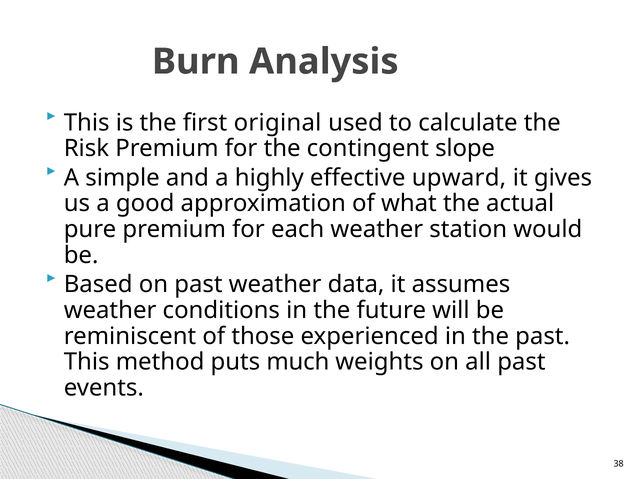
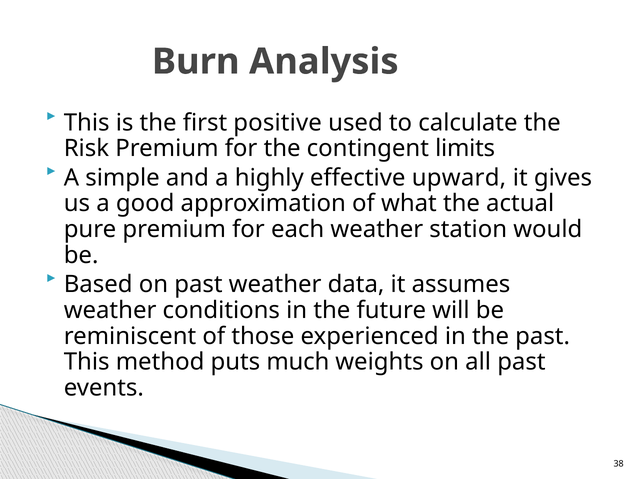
original: original -> positive
slope: slope -> limits
